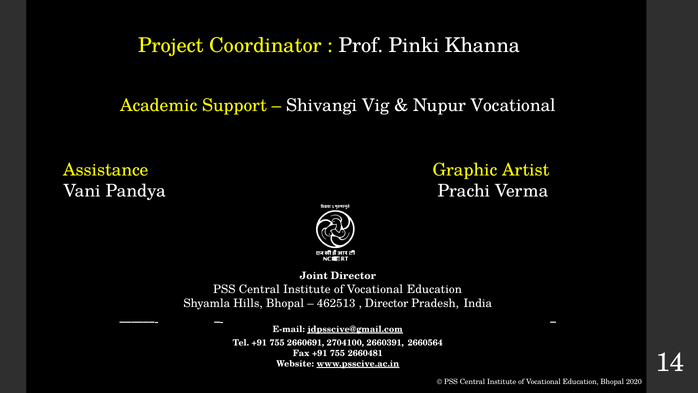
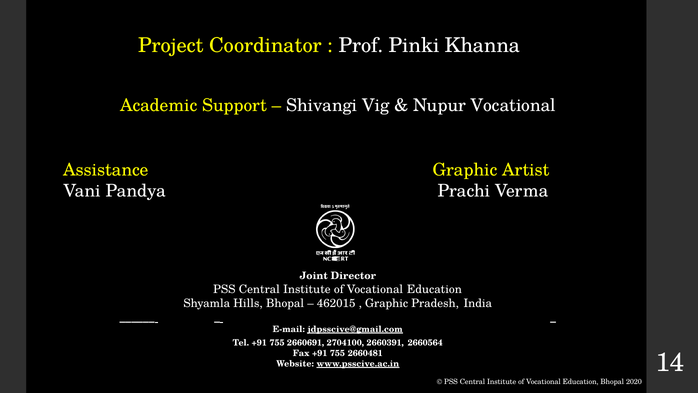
462513: 462513 -> 462015
Director at (387, 303): Director -> Graphic
